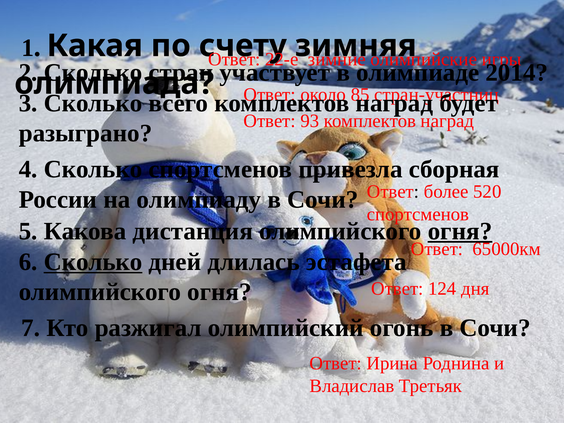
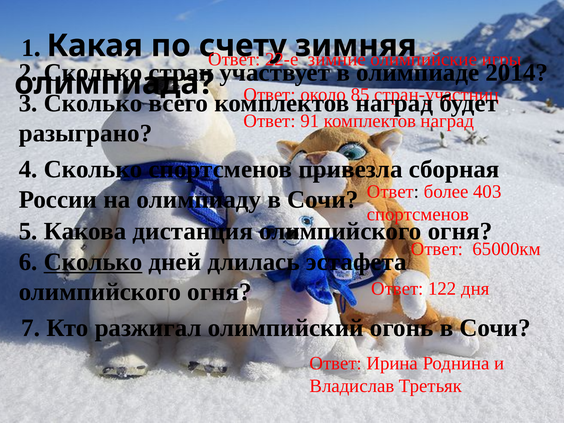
93: 93 -> 91
520: 520 -> 403
огня at (460, 231) underline: present -> none
124: 124 -> 122
